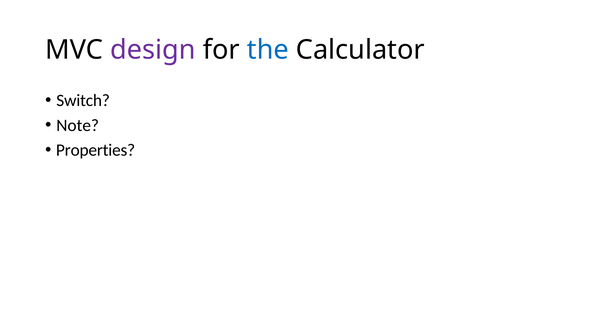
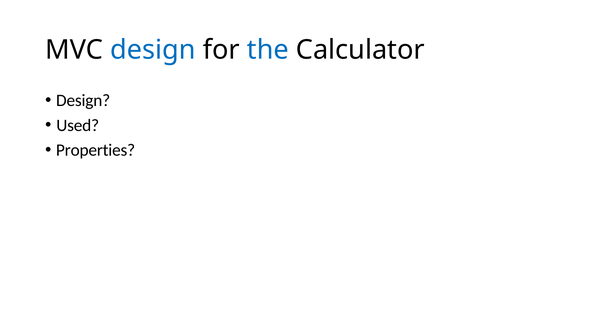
design at (153, 50) colour: purple -> blue
Switch at (83, 100): Switch -> Design
Note: Note -> Used
